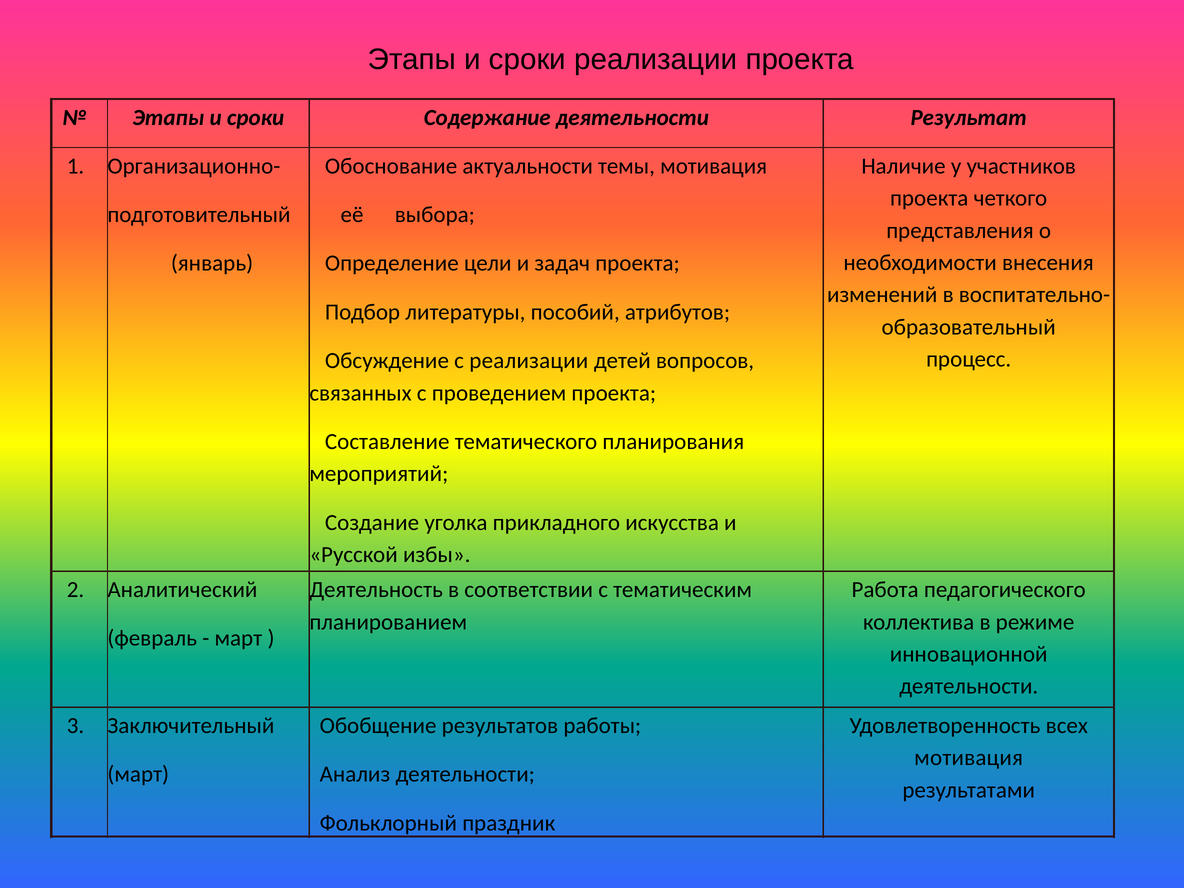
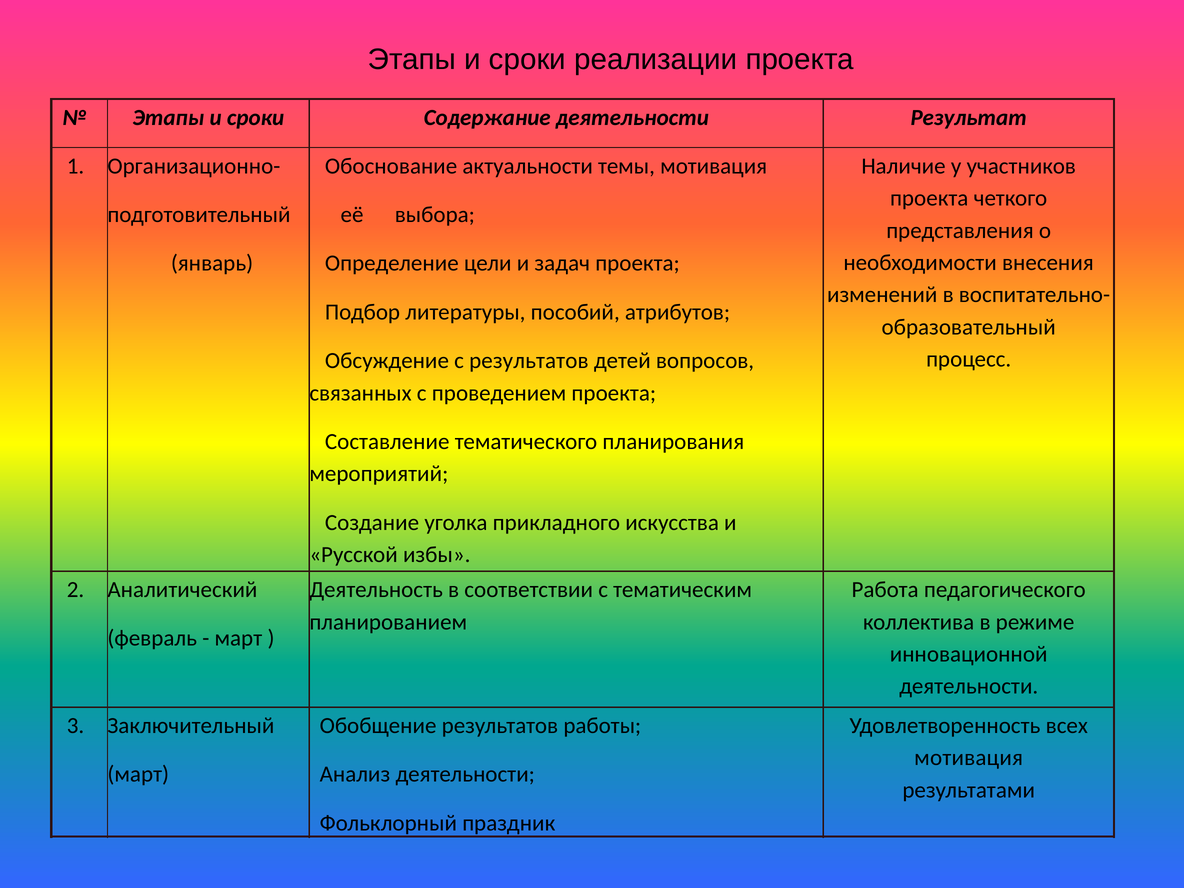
с реализации: реализации -> результатов
